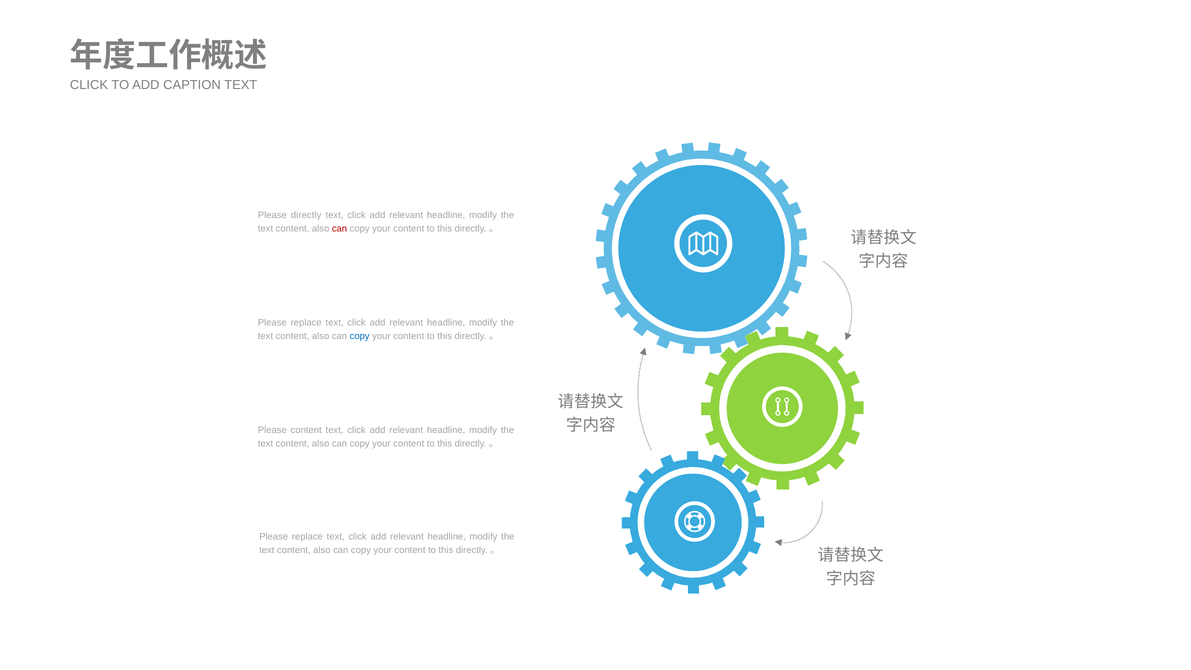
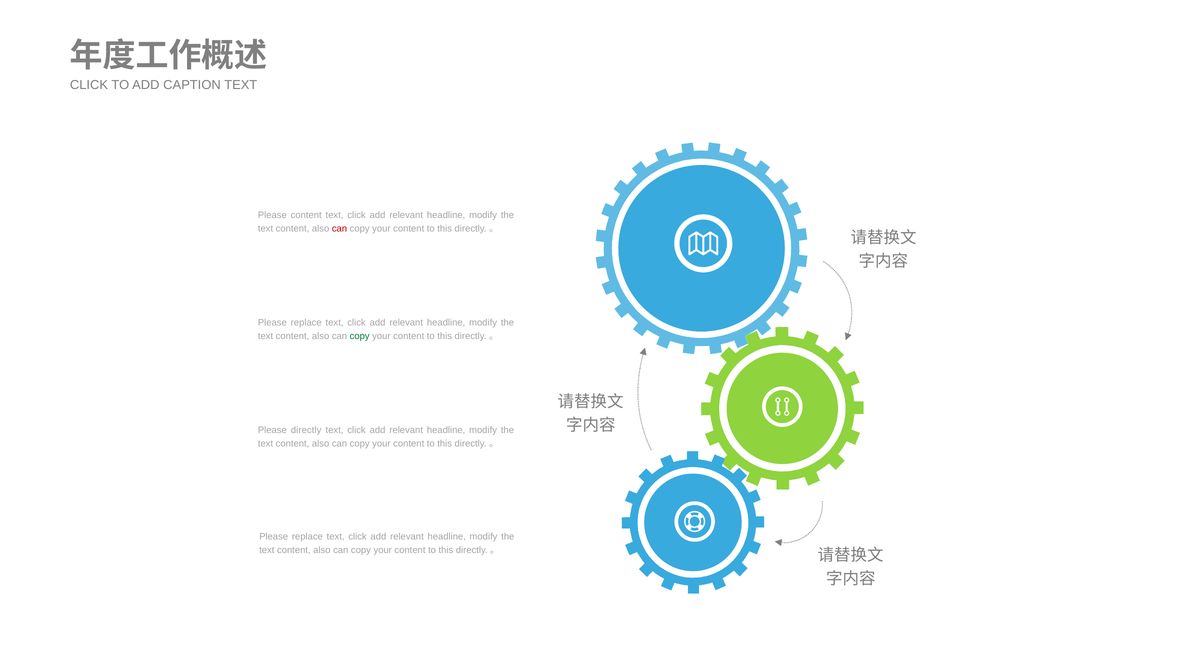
Please directly: directly -> content
copy at (360, 336) colour: blue -> green
Please content: content -> directly
